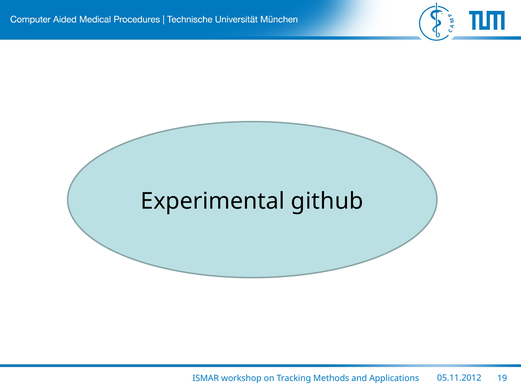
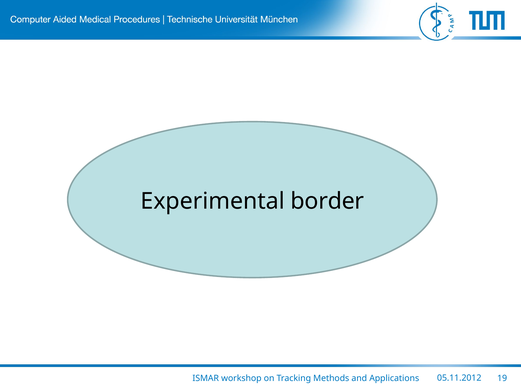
github: github -> border
